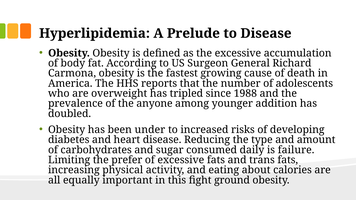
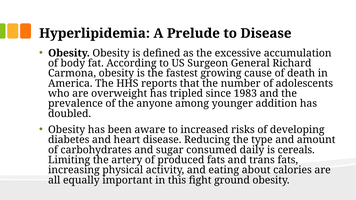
1988: 1988 -> 1983
under: under -> aware
failure: failure -> cereals
prefer: prefer -> artery
of excessive: excessive -> produced
